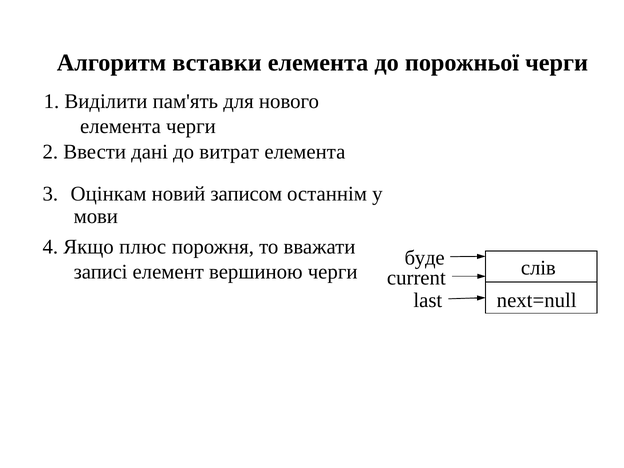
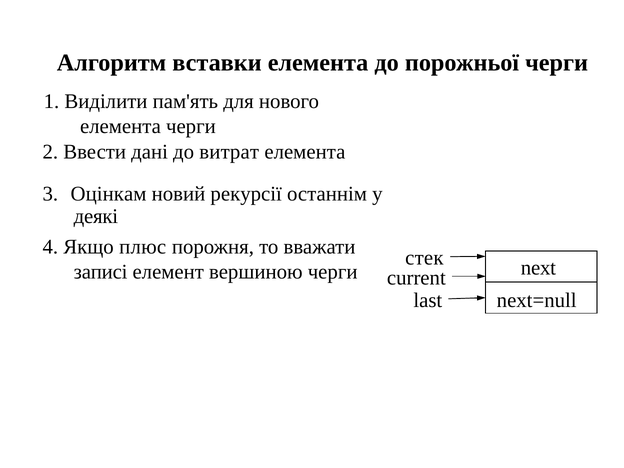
записом: записом -> рекурсії
мови: мови -> деякі
буде: буде -> стек
слів: слів -> next
